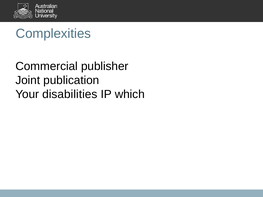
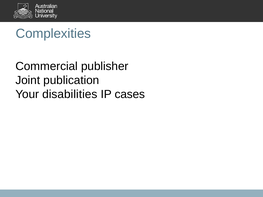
which: which -> cases
